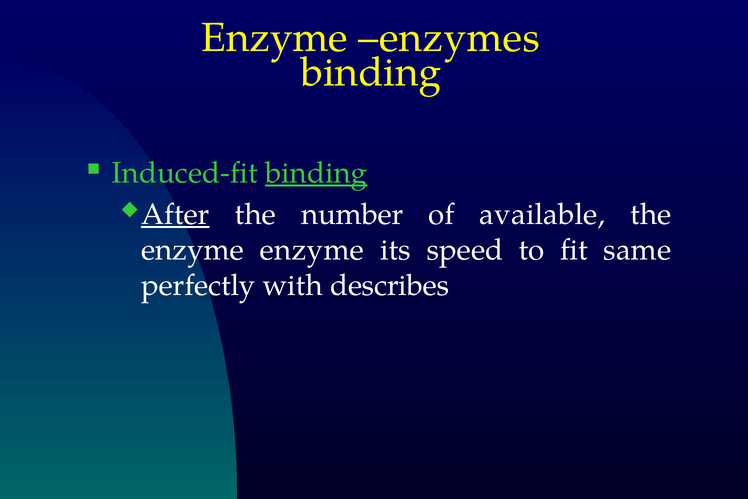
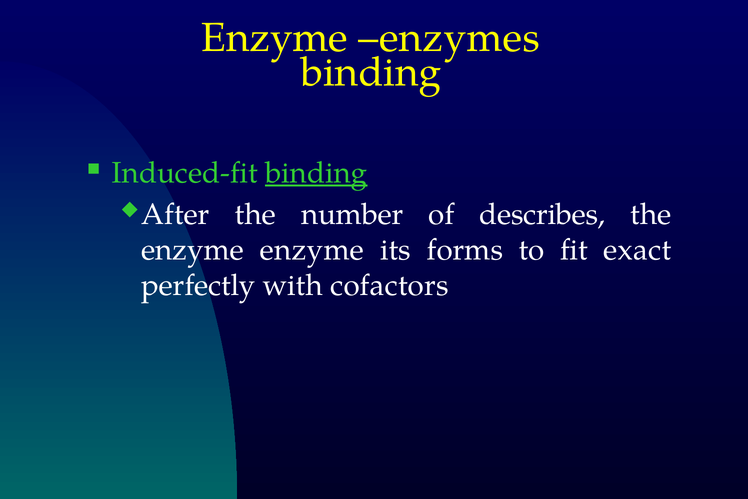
After underline: present -> none
available: available -> describes
speed: speed -> forms
same: same -> exact
describes: describes -> cofactors
